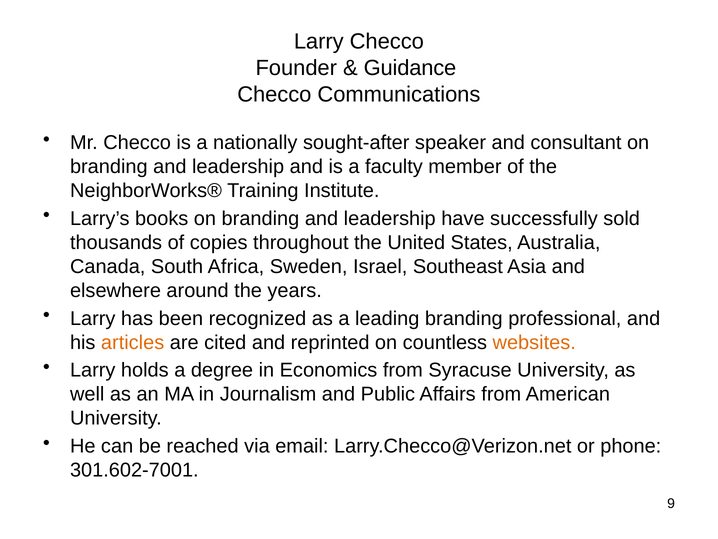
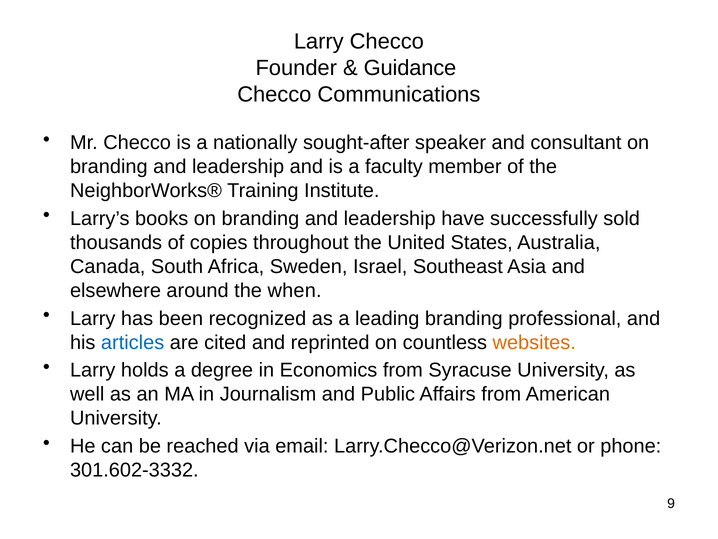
years: years -> when
articles colour: orange -> blue
301.602-7001: 301.602-7001 -> 301.602-3332
